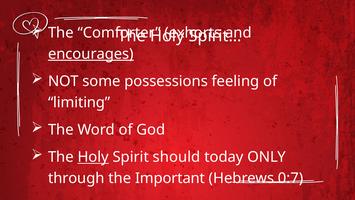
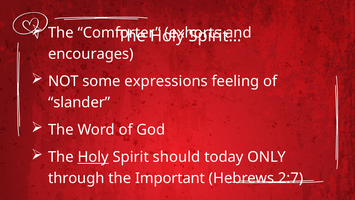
encourages underline: present -> none
possessions: possessions -> expressions
limiting: limiting -> slander
0:7: 0:7 -> 2:7
